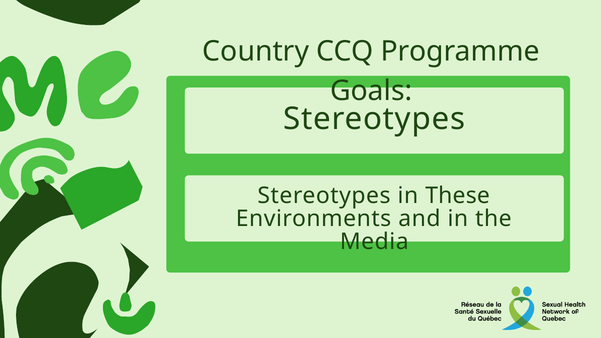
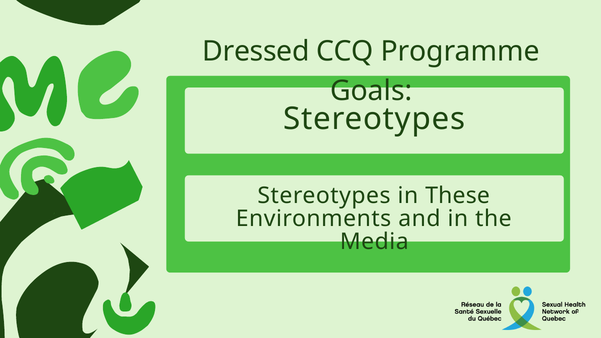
Country: Country -> Dressed
